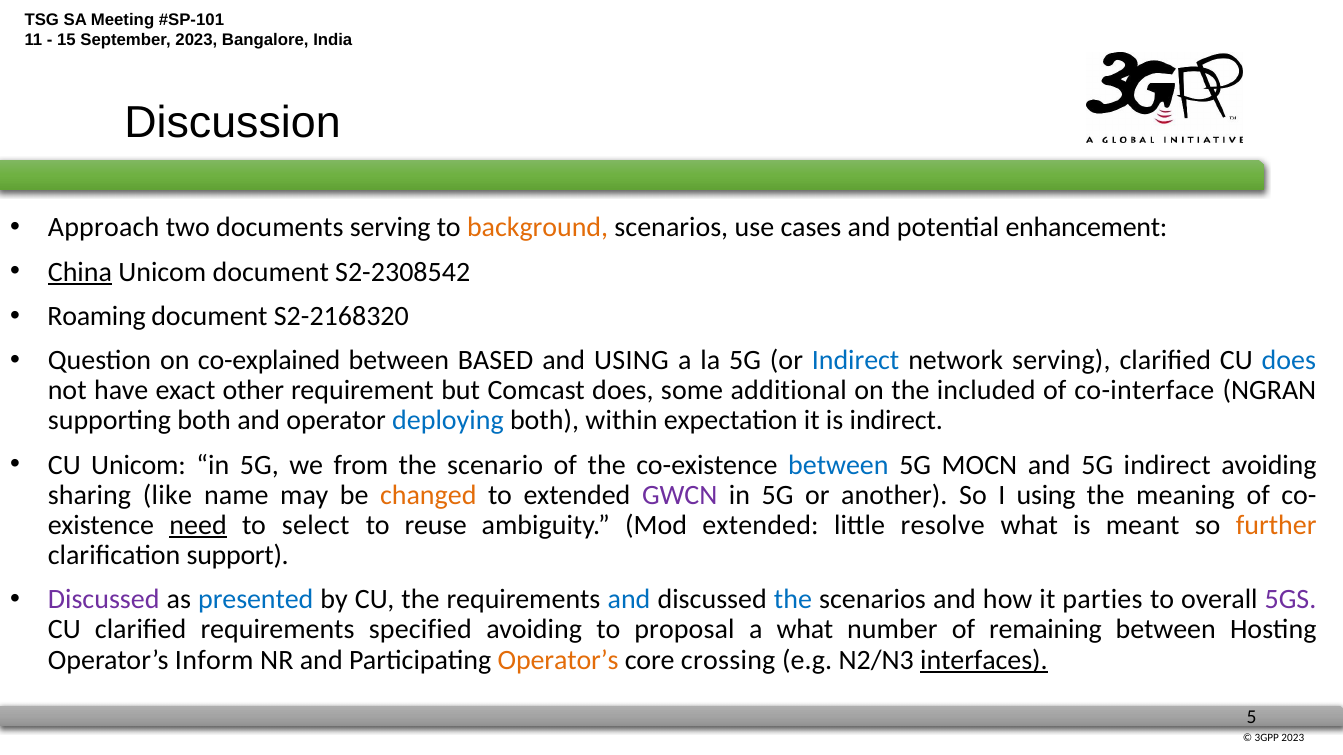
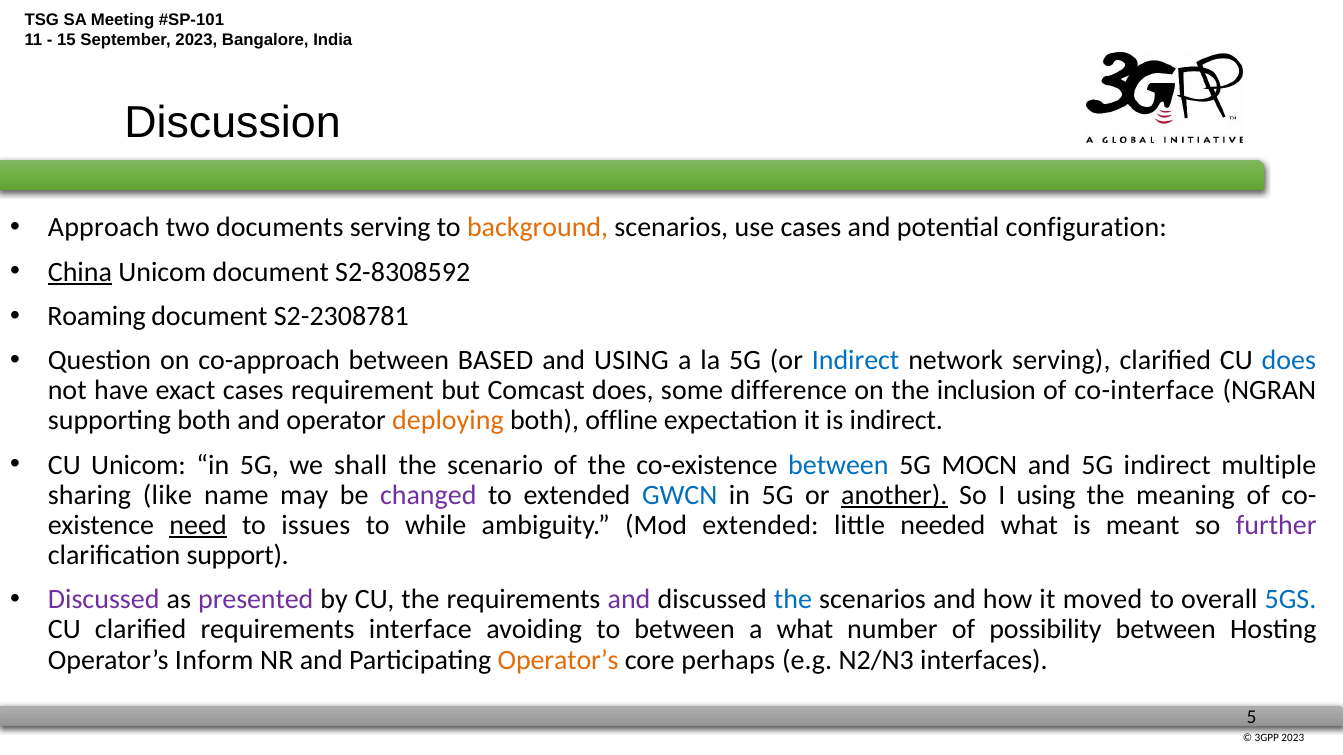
enhancement: enhancement -> configuration
S2-2308542: S2-2308542 -> S2-8308592
S2-2168320: S2-2168320 -> S2-2308781
co-explained: co-explained -> co-approach
exact other: other -> cases
additional: additional -> difference
included: included -> inclusion
deploying colour: blue -> orange
within: within -> offline
from: from -> shall
indirect avoiding: avoiding -> multiple
changed colour: orange -> purple
GWCN colour: purple -> blue
another underline: none -> present
select: select -> issues
reuse: reuse -> while
resolve: resolve -> needed
further colour: orange -> purple
presented colour: blue -> purple
and at (629, 600) colour: blue -> purple
parties: parties -> moved
5GS colour: purple -> blue
specified: specified -> interface
to proposal: proposal -> between
remaining: remaining -> possibility
crossing: crossing -> perhaps
interfaces underline: present -> none
